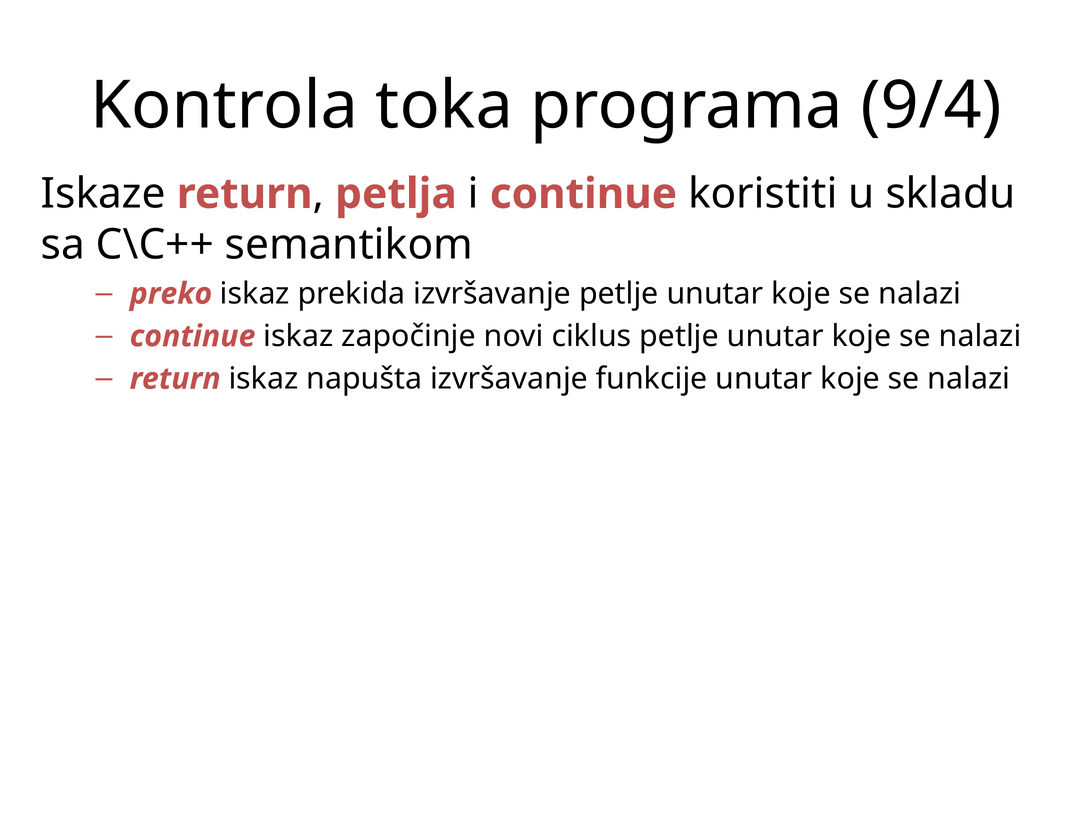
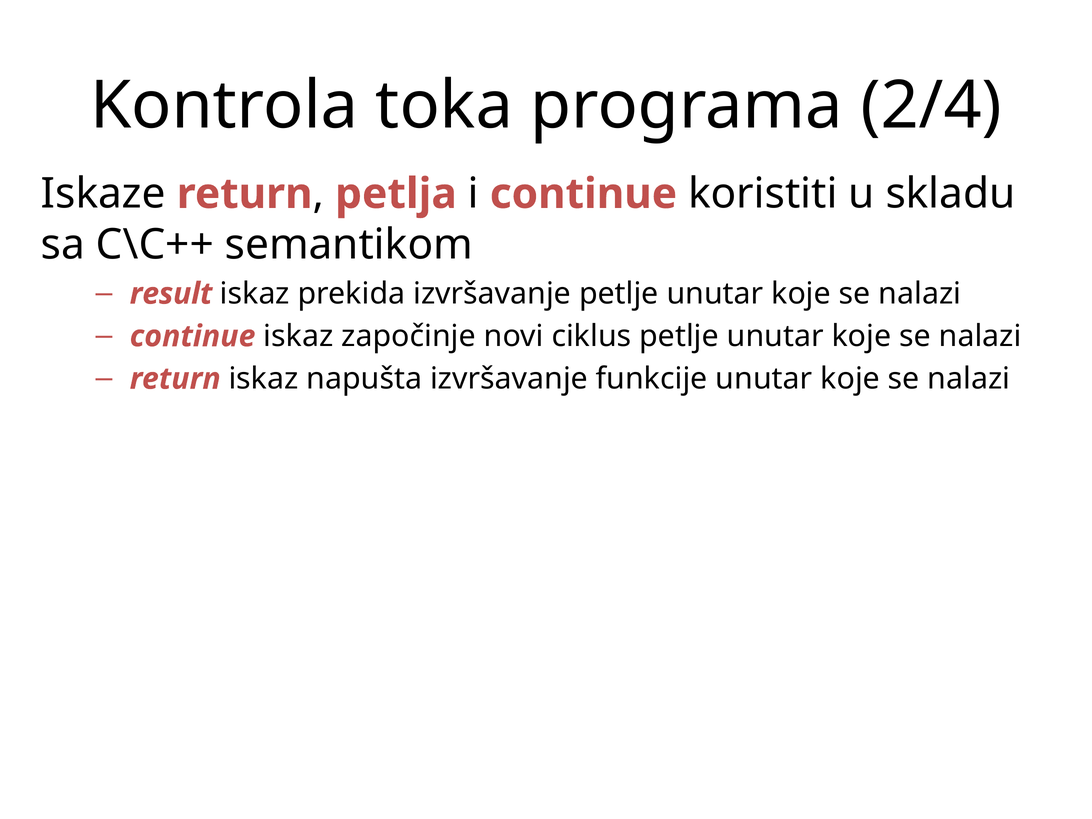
9/4: 9/4 -> 2/4
preko: preko -> result
